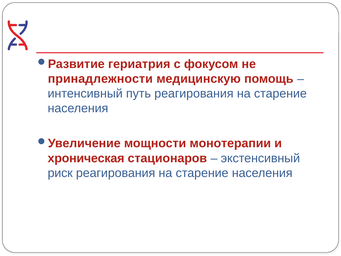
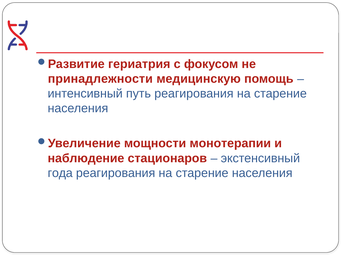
хроническая: хроническая -> наблюдение
риск: риск -> года
